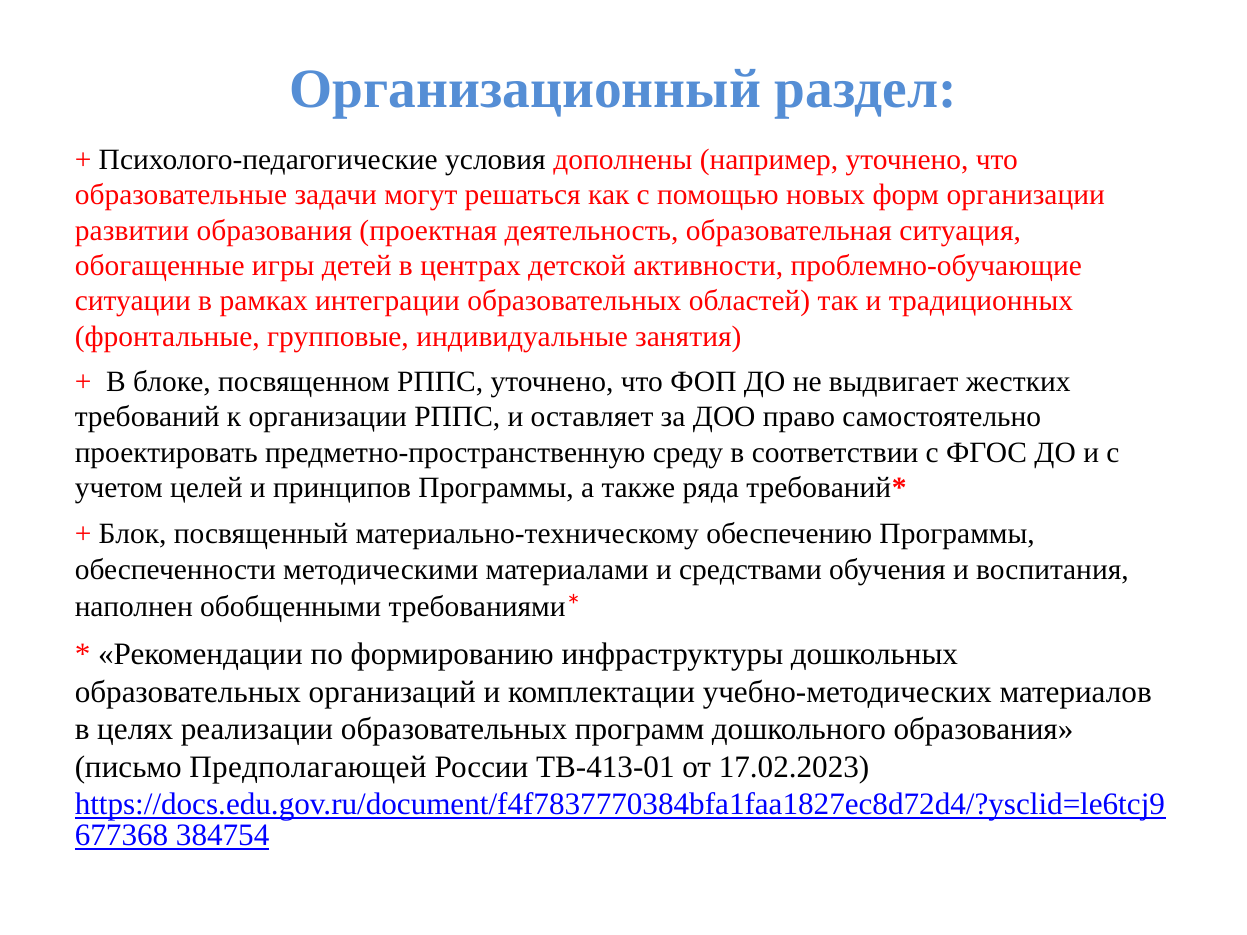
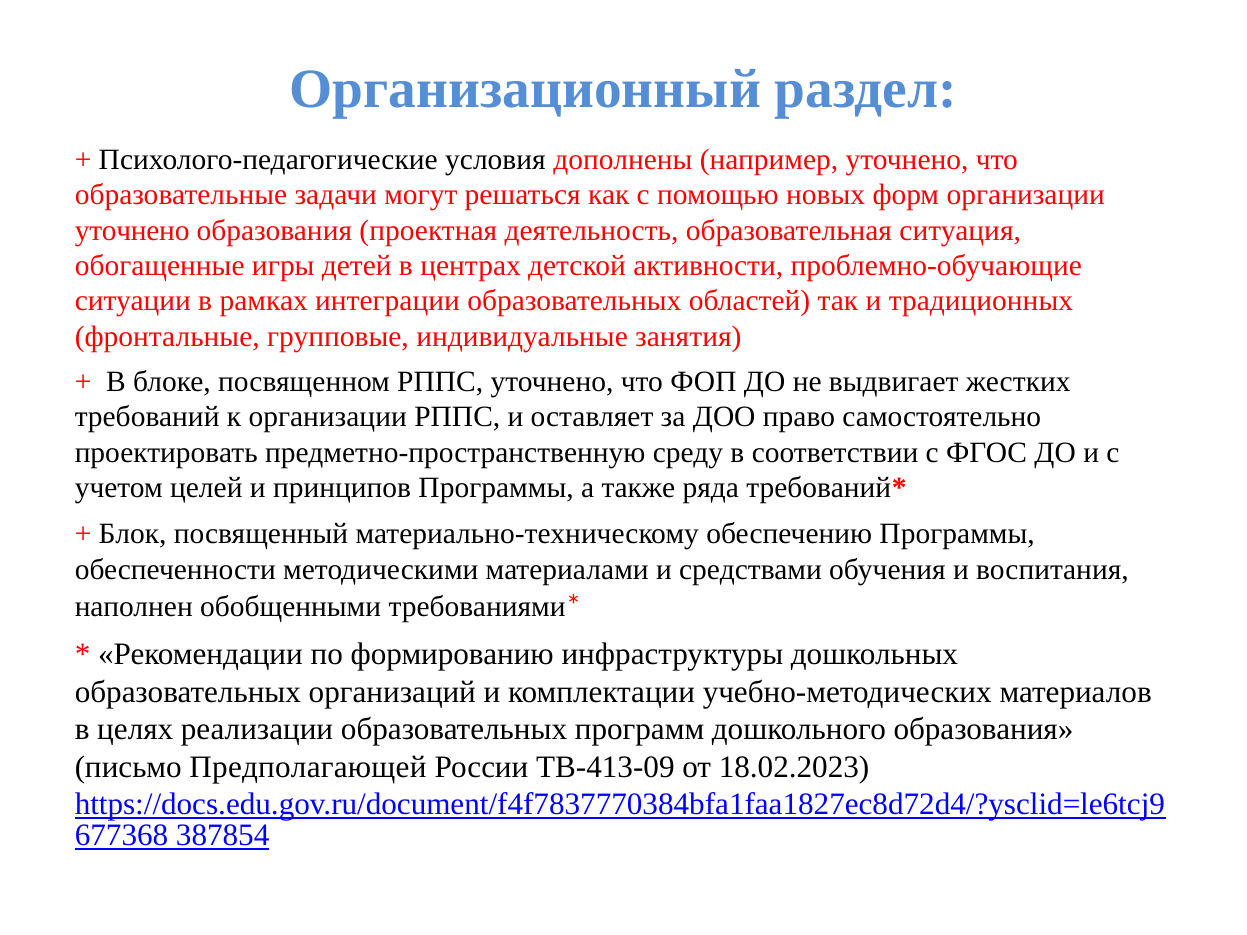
развитии at (132, 230): развитии -> уточнено
ТВ-413-01: ТВ-413-01 -> ТВ-413-09
17.02.2023: 17.02.2023 -> 18.02.2023
384754: 384754 -> 387854
